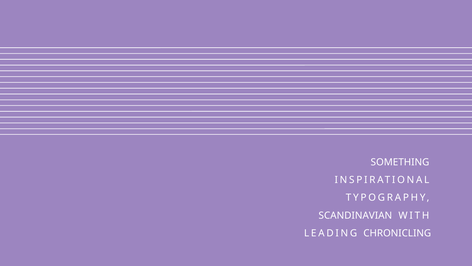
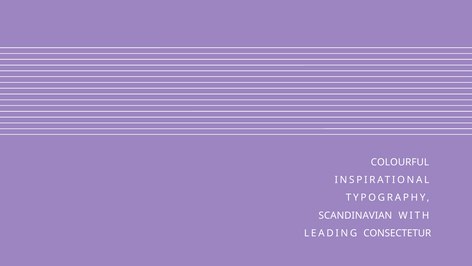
SOMETHING: SOMETHING -> COLOURFUL
CHRONICLING: CHRONICLING -> CONSECTETUR
